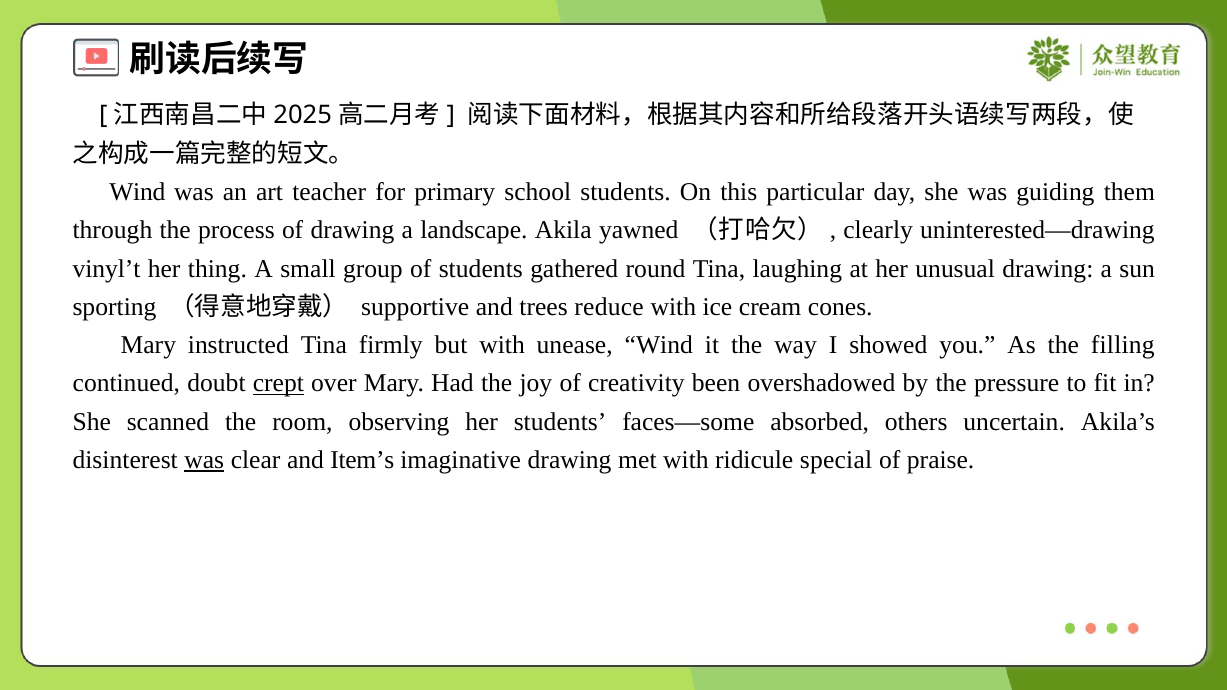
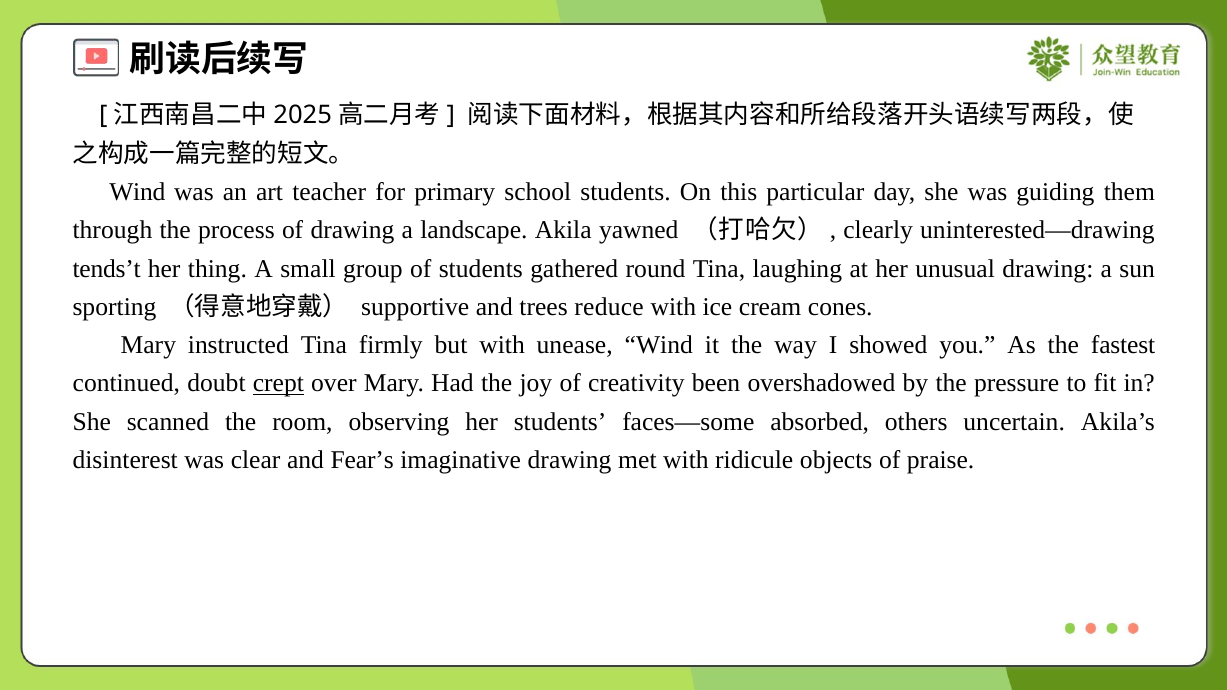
vinyl’t: vinyl’t -> tends’t
filling: filling -> fastest
was at (204, 460) underline: present -> none
Item’s: Item’s -> Fear’s
special: special -> objects
